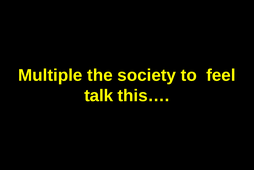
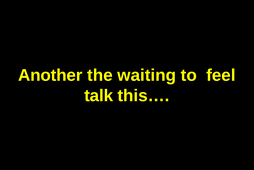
Multiple: Multiple -> Another
society: society -> waiting
